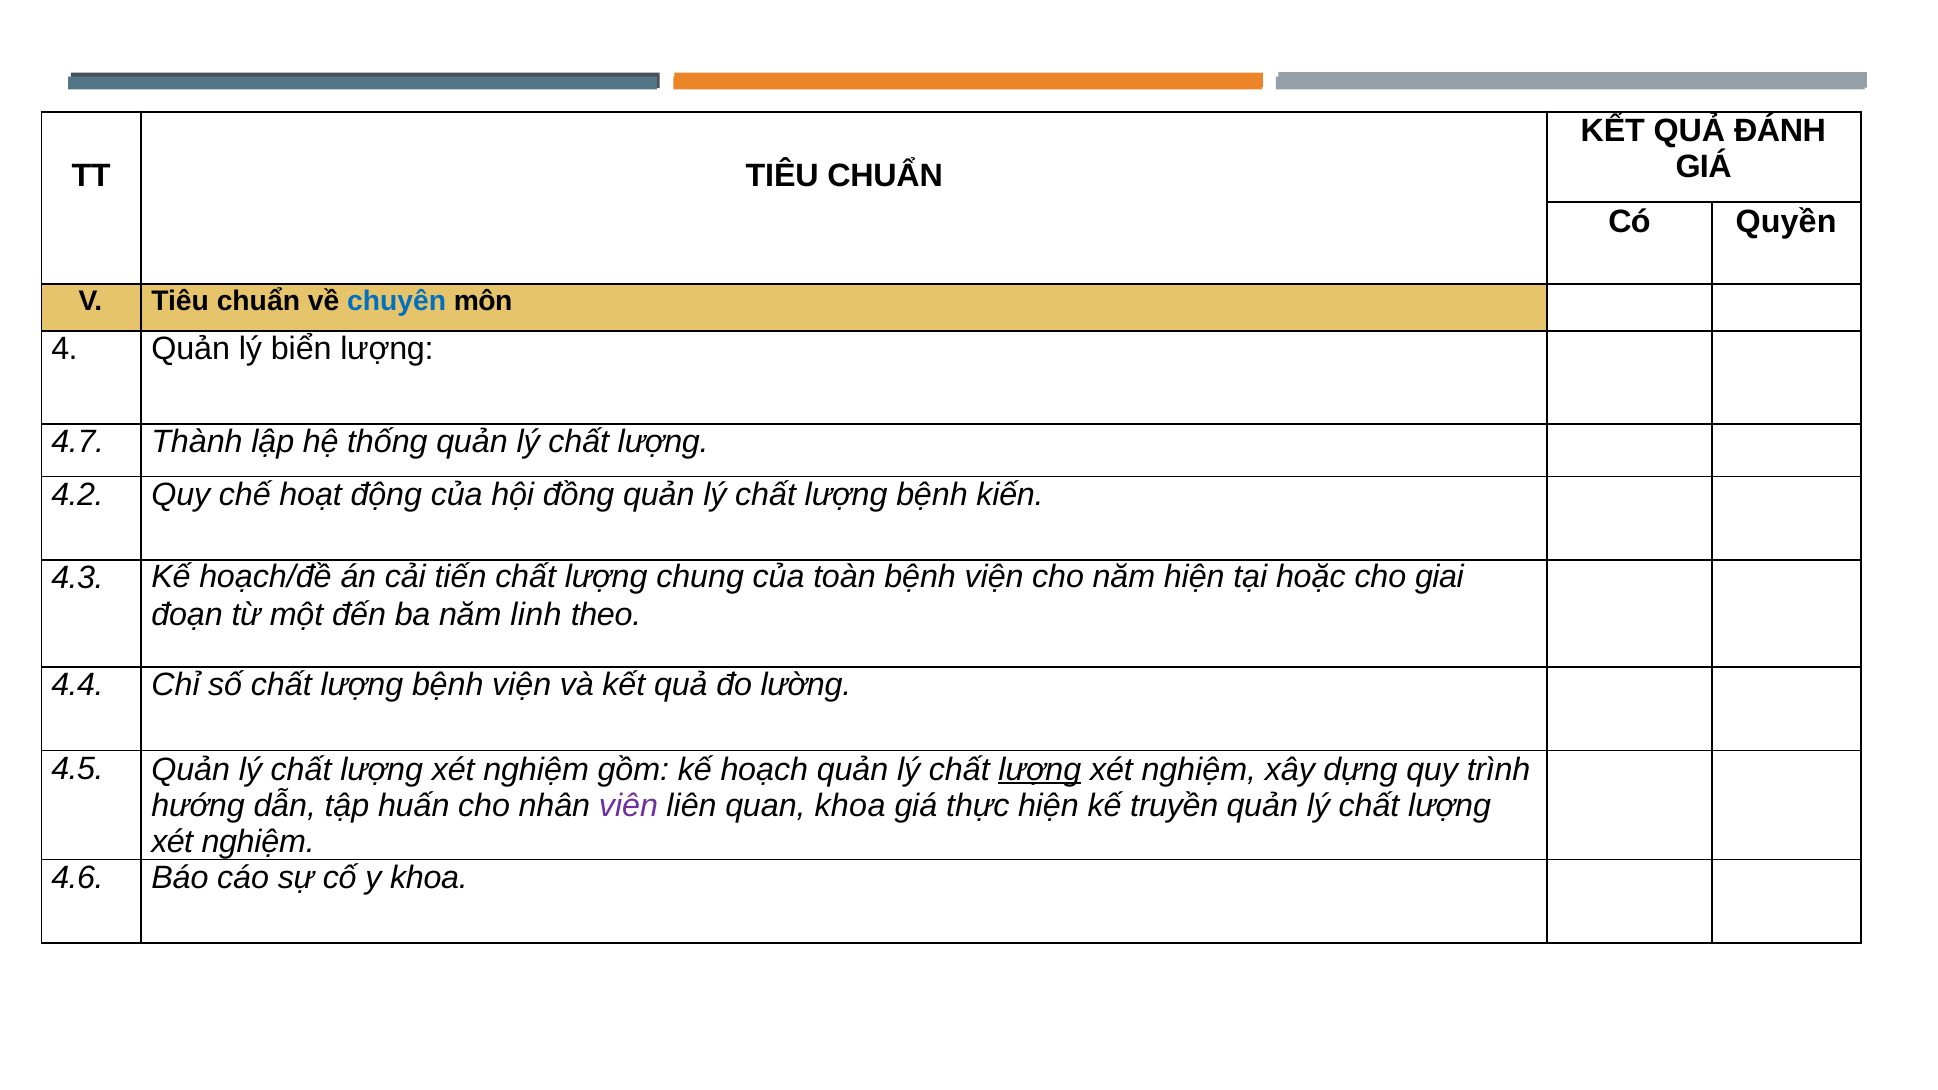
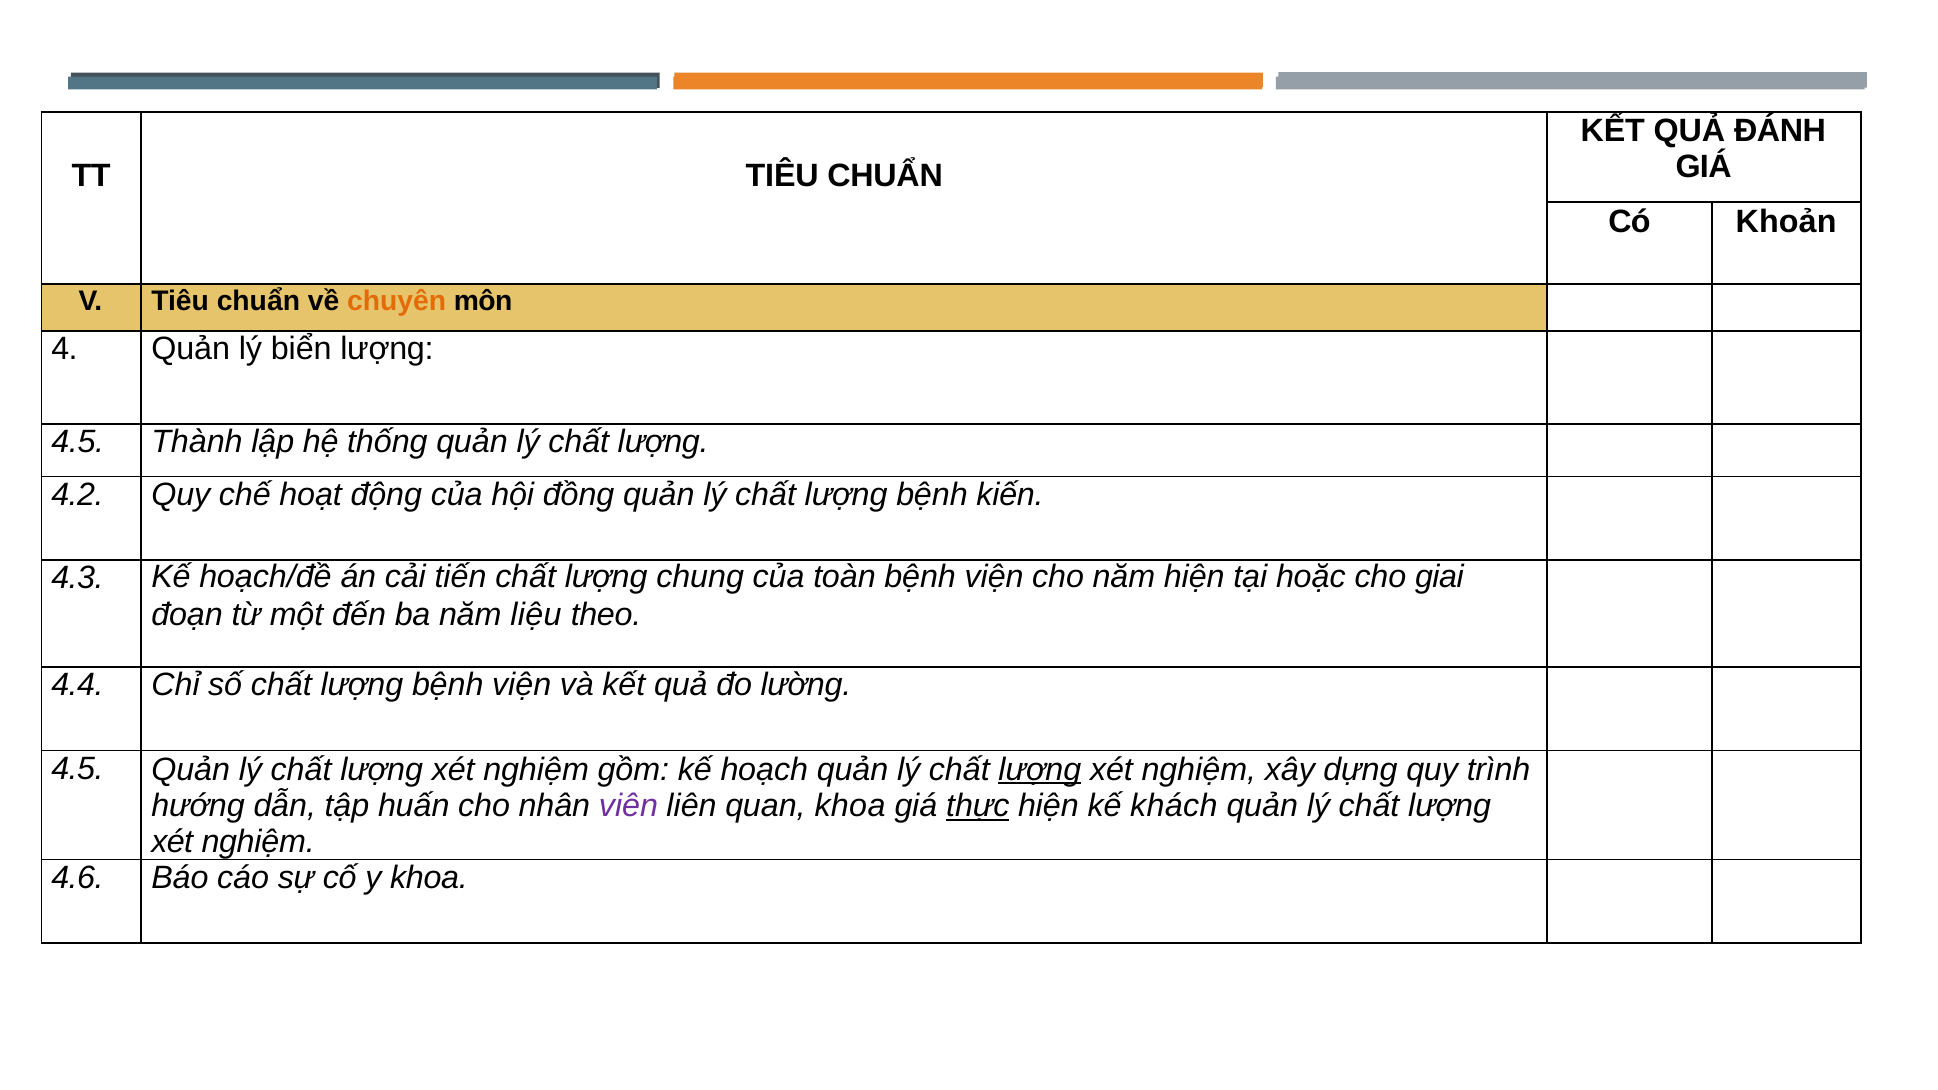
Quyền: Quyền -> Khoản
chuyên colour: blue -> orange
4.7 at (78, 442): 4.7 -> 4.5
linh: linh -> liệu
thực underline: none -> present
truyền: truyền -> khách
